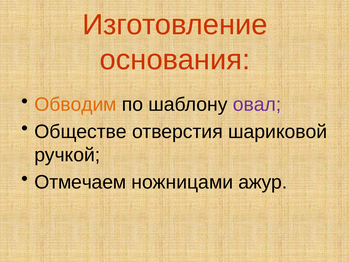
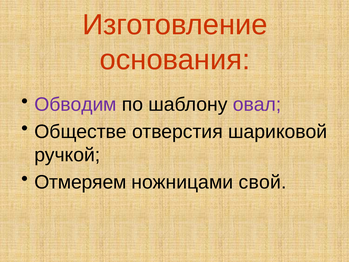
Обводим colour: orange -> purple
Отмечаем: Отмечаем -> Отмеряем
ажур: ажур -> свой
